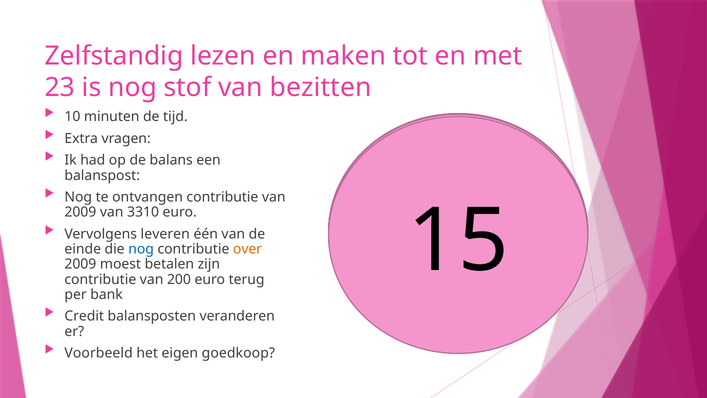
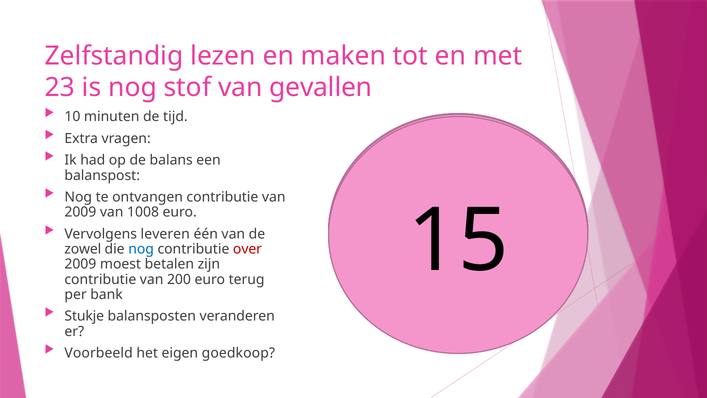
bezitten: bezitten -> gevallen
3310: 3310 -> 1008
einde: einde -> zowel
over colour: orange -> red
Credit: Credit -> Stukje
